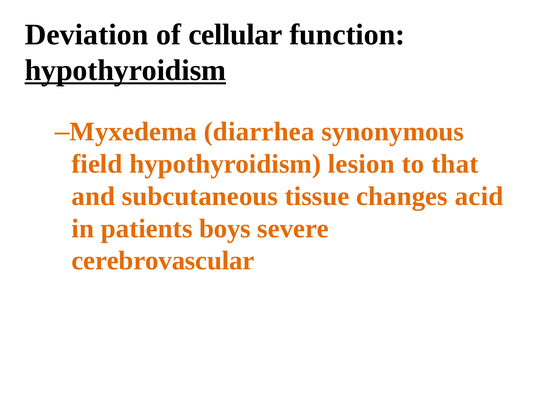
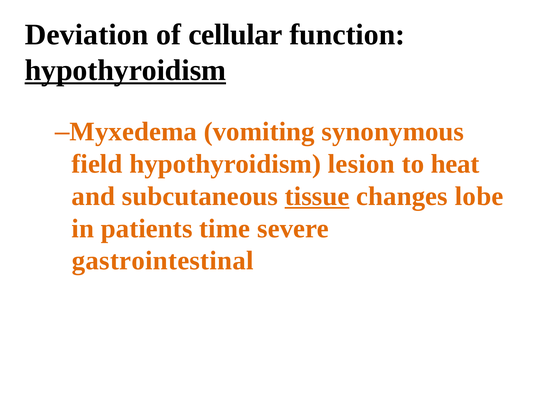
diarrhea: diarrhea -> vomiting
that: that -> heat
tissue underline: none -> present
acid: acid -> lobe
boys: boys -> time
cerebrovascular: cerebrovascular -> gastrointestinal
